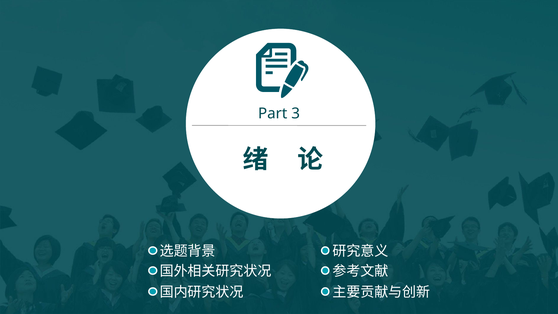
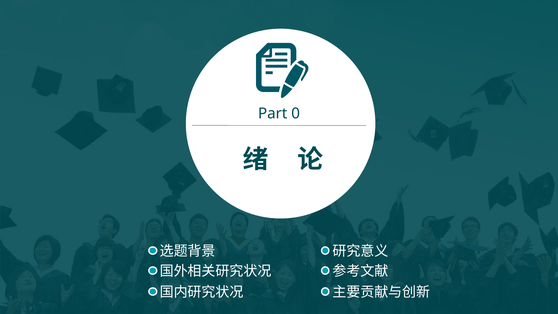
3: 3 -> 0
